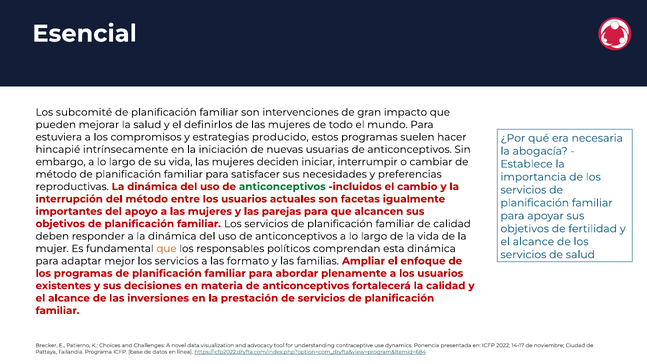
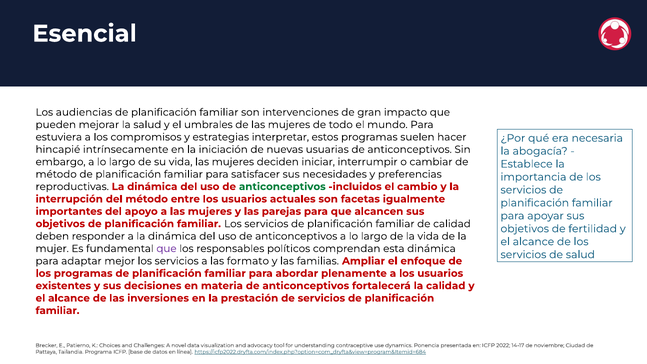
subcomité: subcomité -> audiencias
definirlos: definirlos -> umbrales
producido: producido -> interpretar
que at (166, 249) colour: orange -> purple
